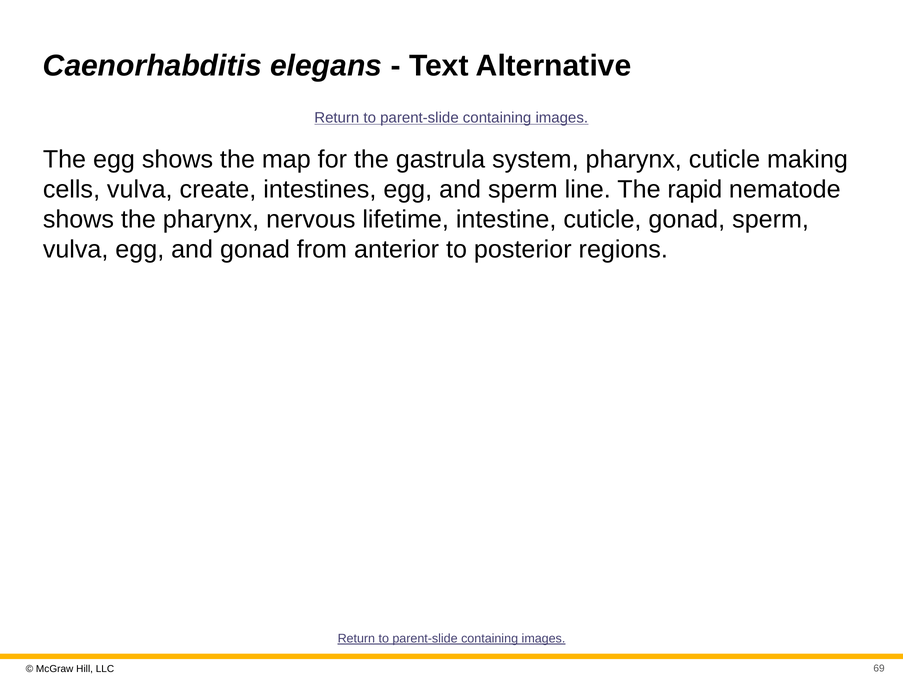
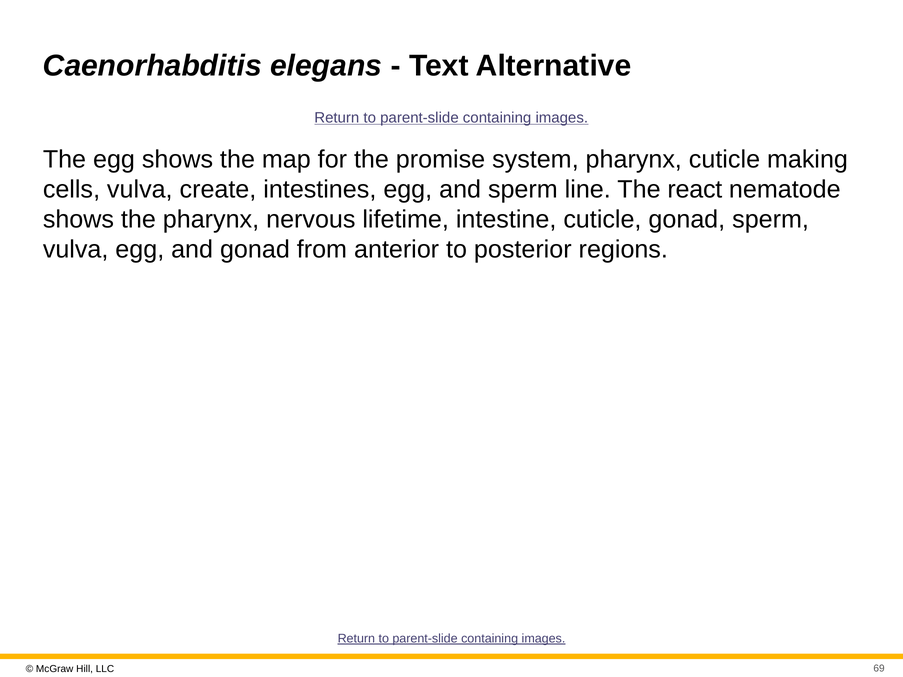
gastrula: gastrula -> promise
rapid: rapid -> react
